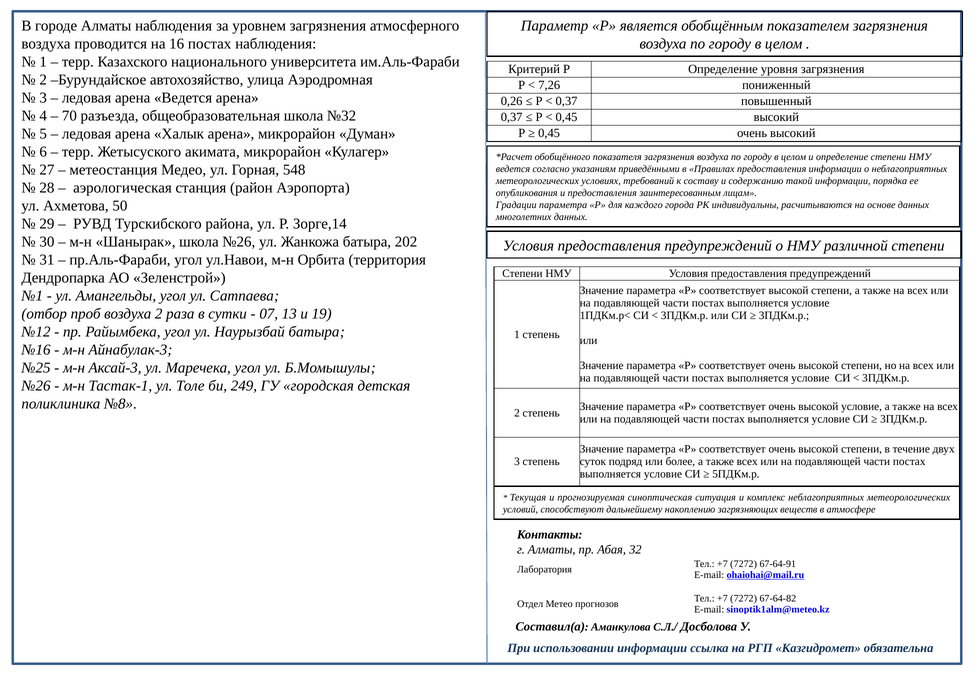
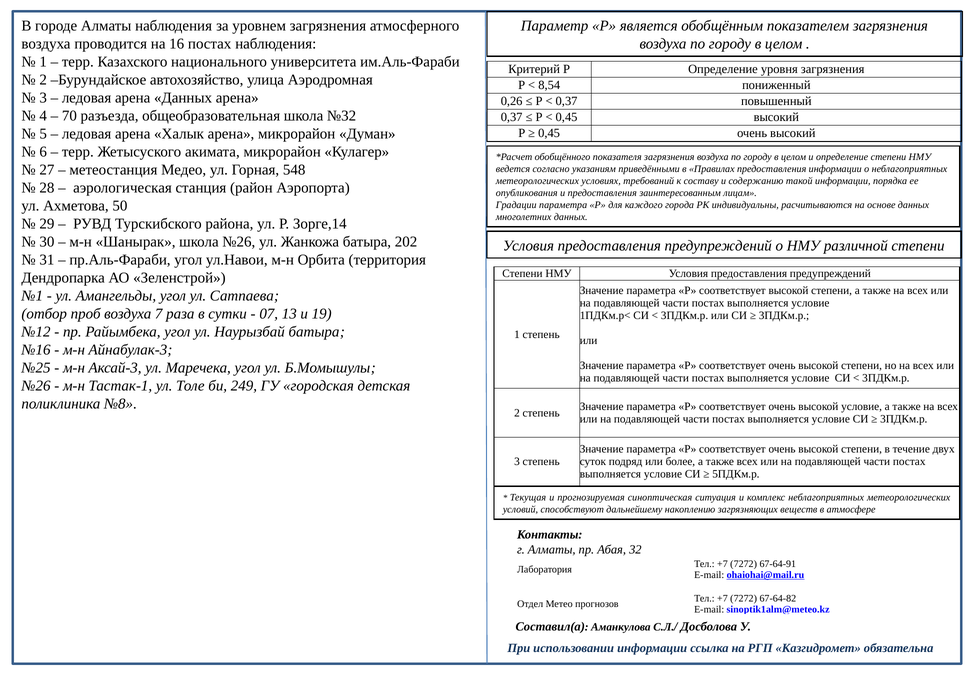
7,26: 7,26 -> 8,54
арена Ведется: Ведется -> Данных
воздуха 2: 2 -> 7
